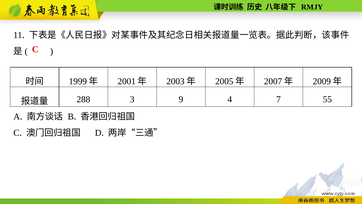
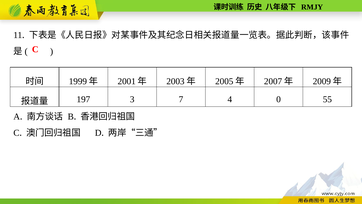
288: 288 -> 197
9: 9 -> 7
7: 7 -> 0
